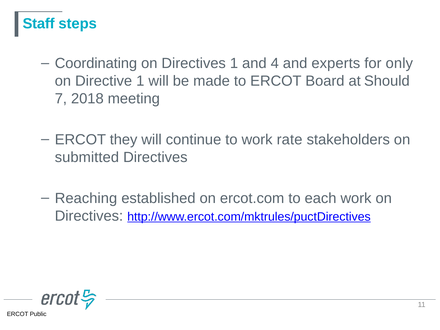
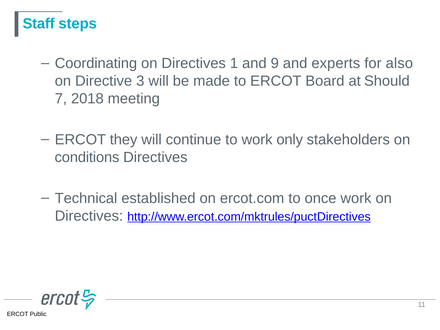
4: 4 -> 9
only: only -> also
Directive 1: 1 -> 3
rate: rate -> only
submitted: submitted -> conditions
Reaching: Reaching -> Technical
each: each -> once
